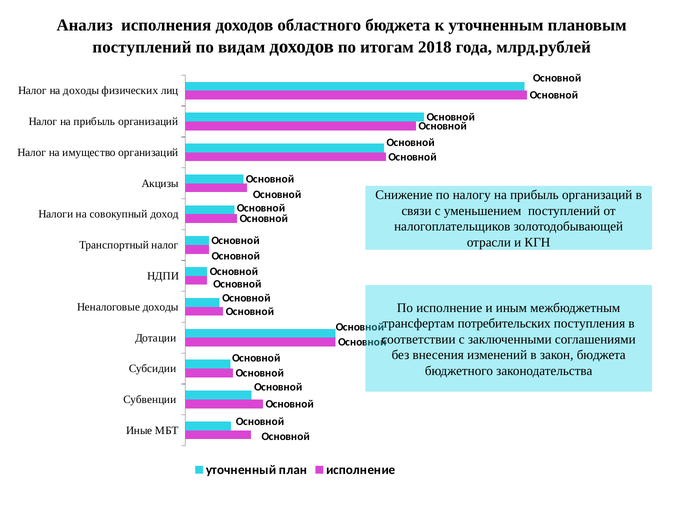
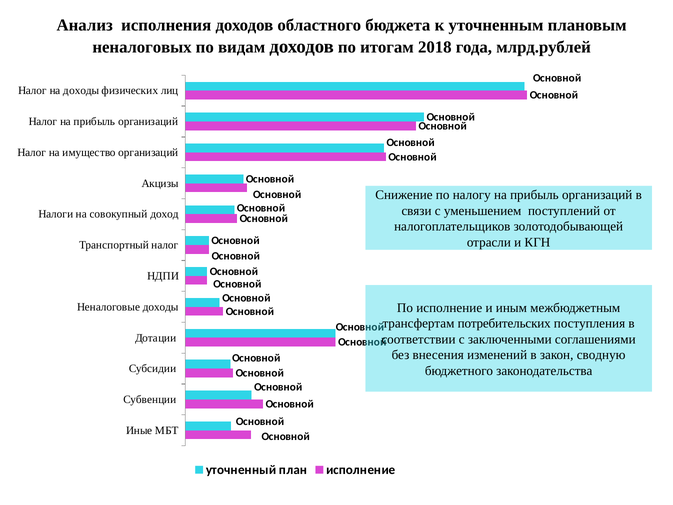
поступлений at (142, 47): поступлений -> неналоговых
закон бюджета: бюджета -> сводную
